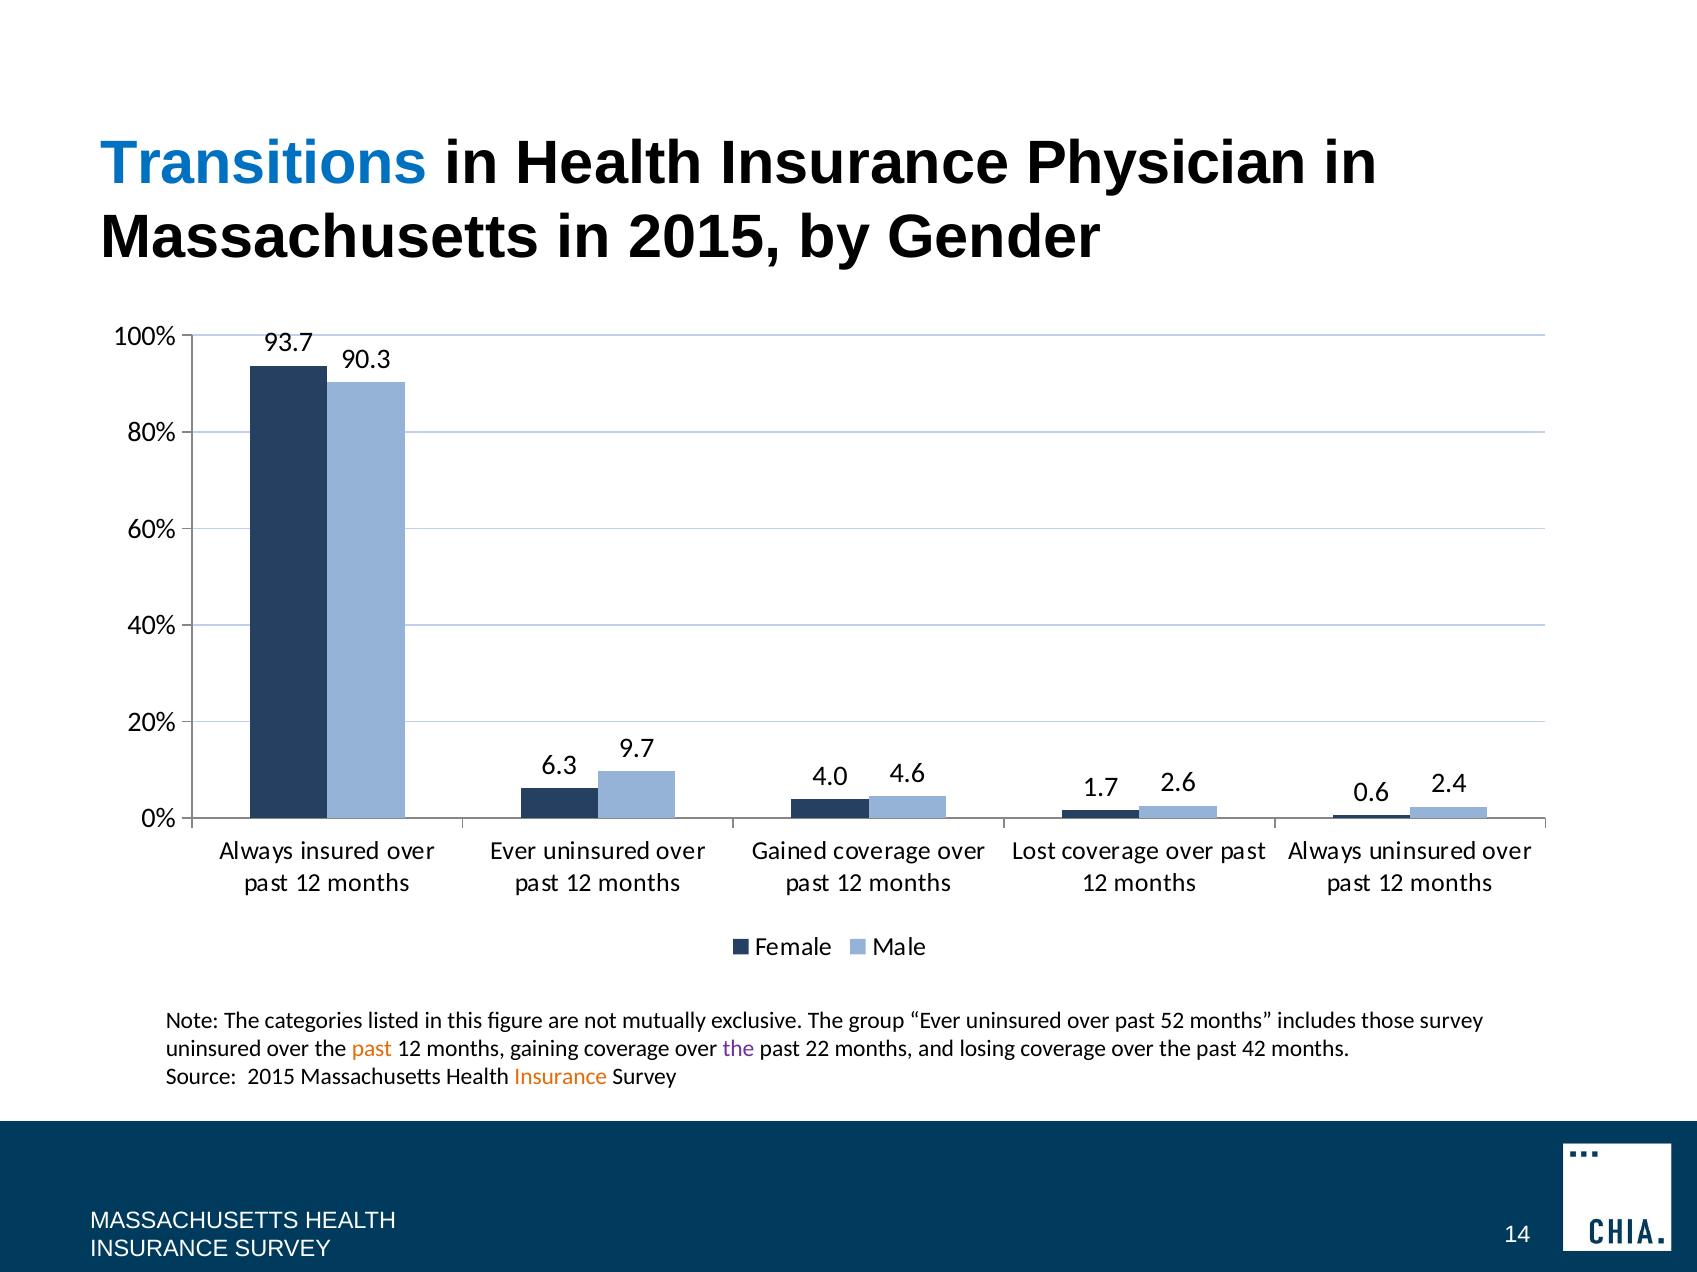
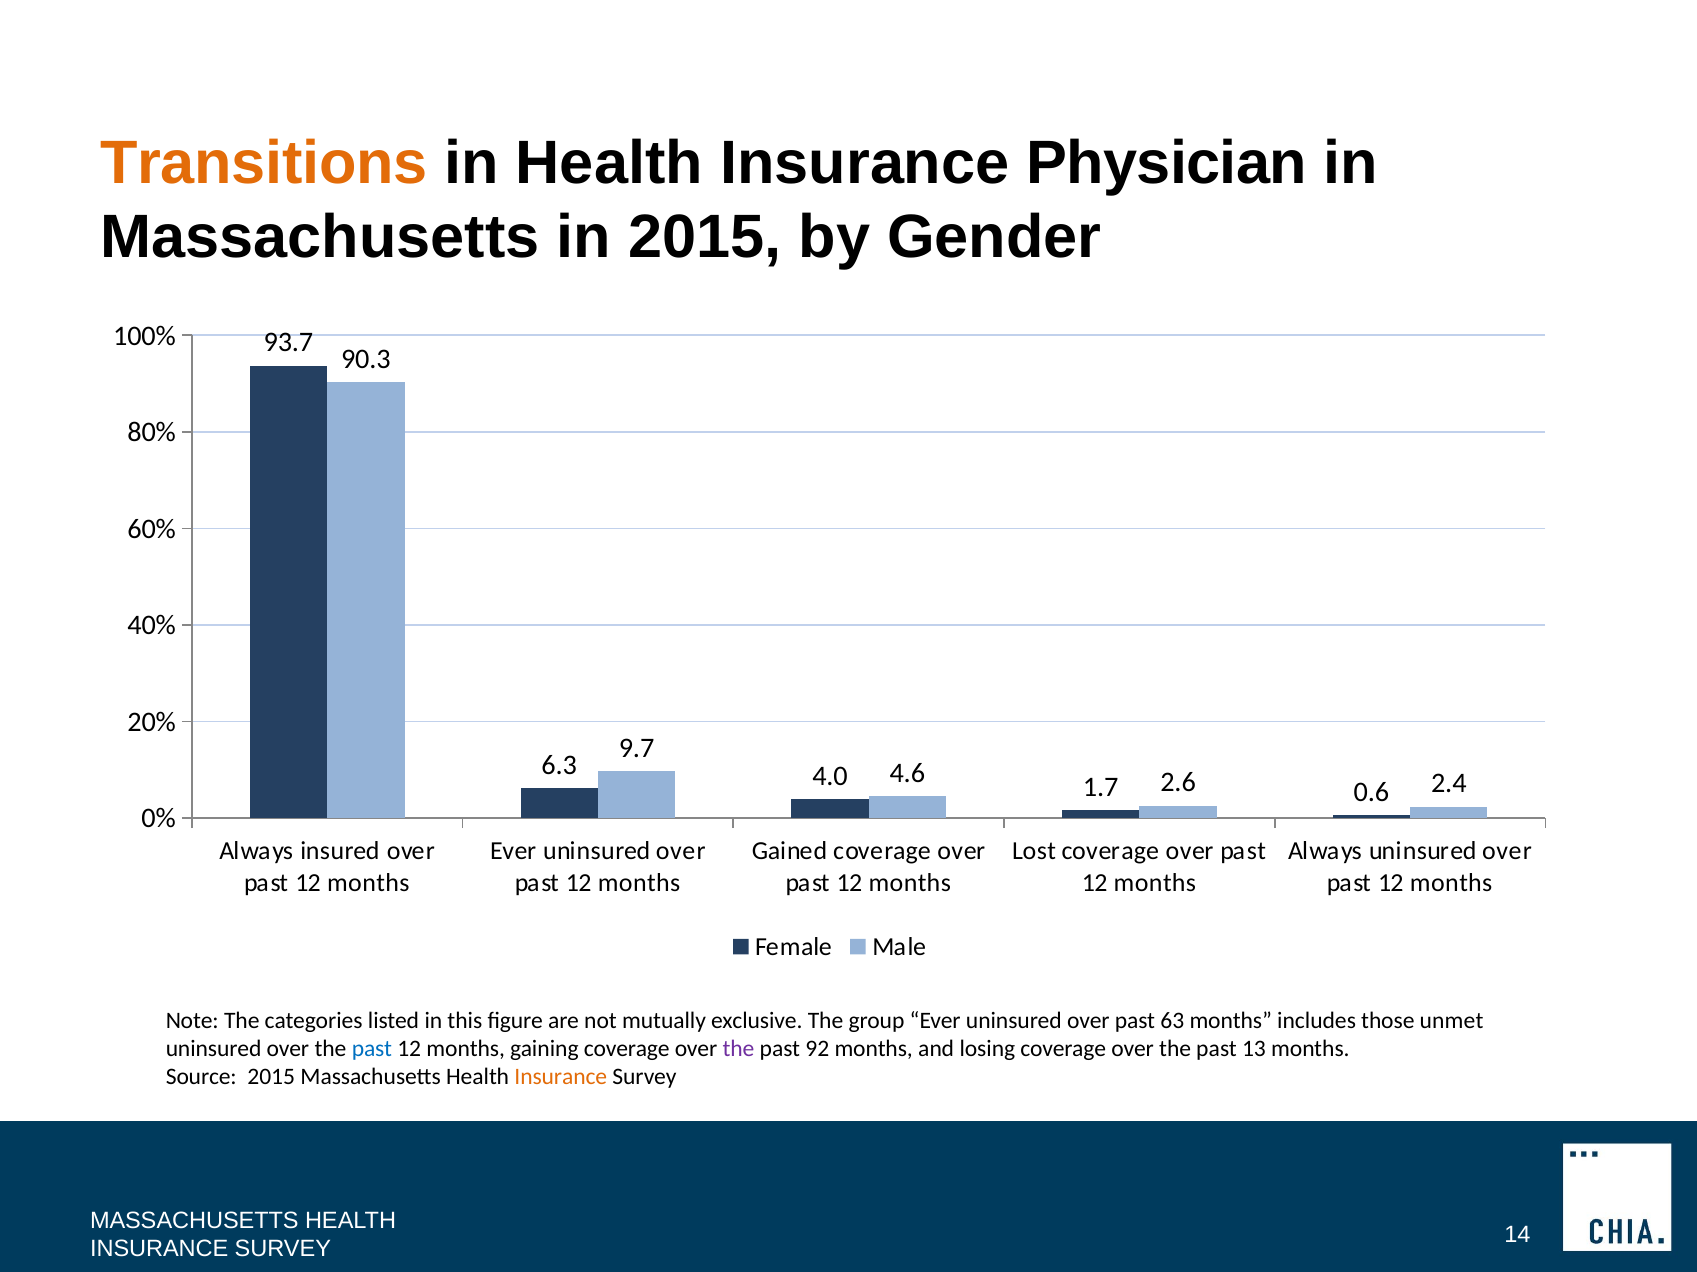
Transitions colour: blue -> orange
52: 52 -> 63
those survey: survey -> unmet
past at (372, 1049) colour: orange -> blue
22: 22 -> 92
42: 42 -> 13
